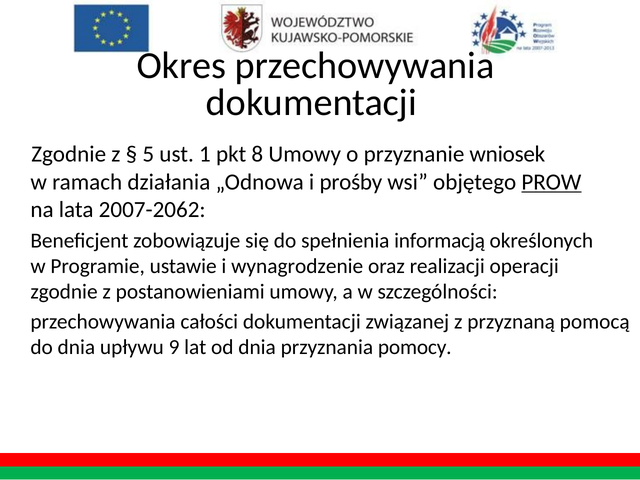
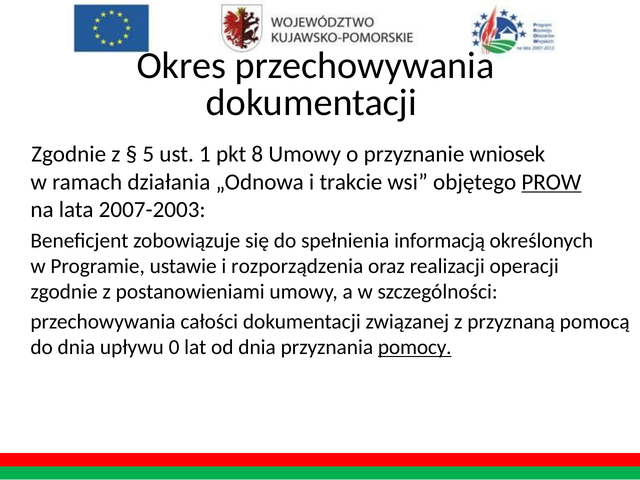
prośby: prośby -> trakcie
2007-2062: 2007-2062 -> 2007-2003
wynagrodzenie: wynagrodzenie -> rozporządzenia
9: 9 -> 0
pomocy underline: none -> present
